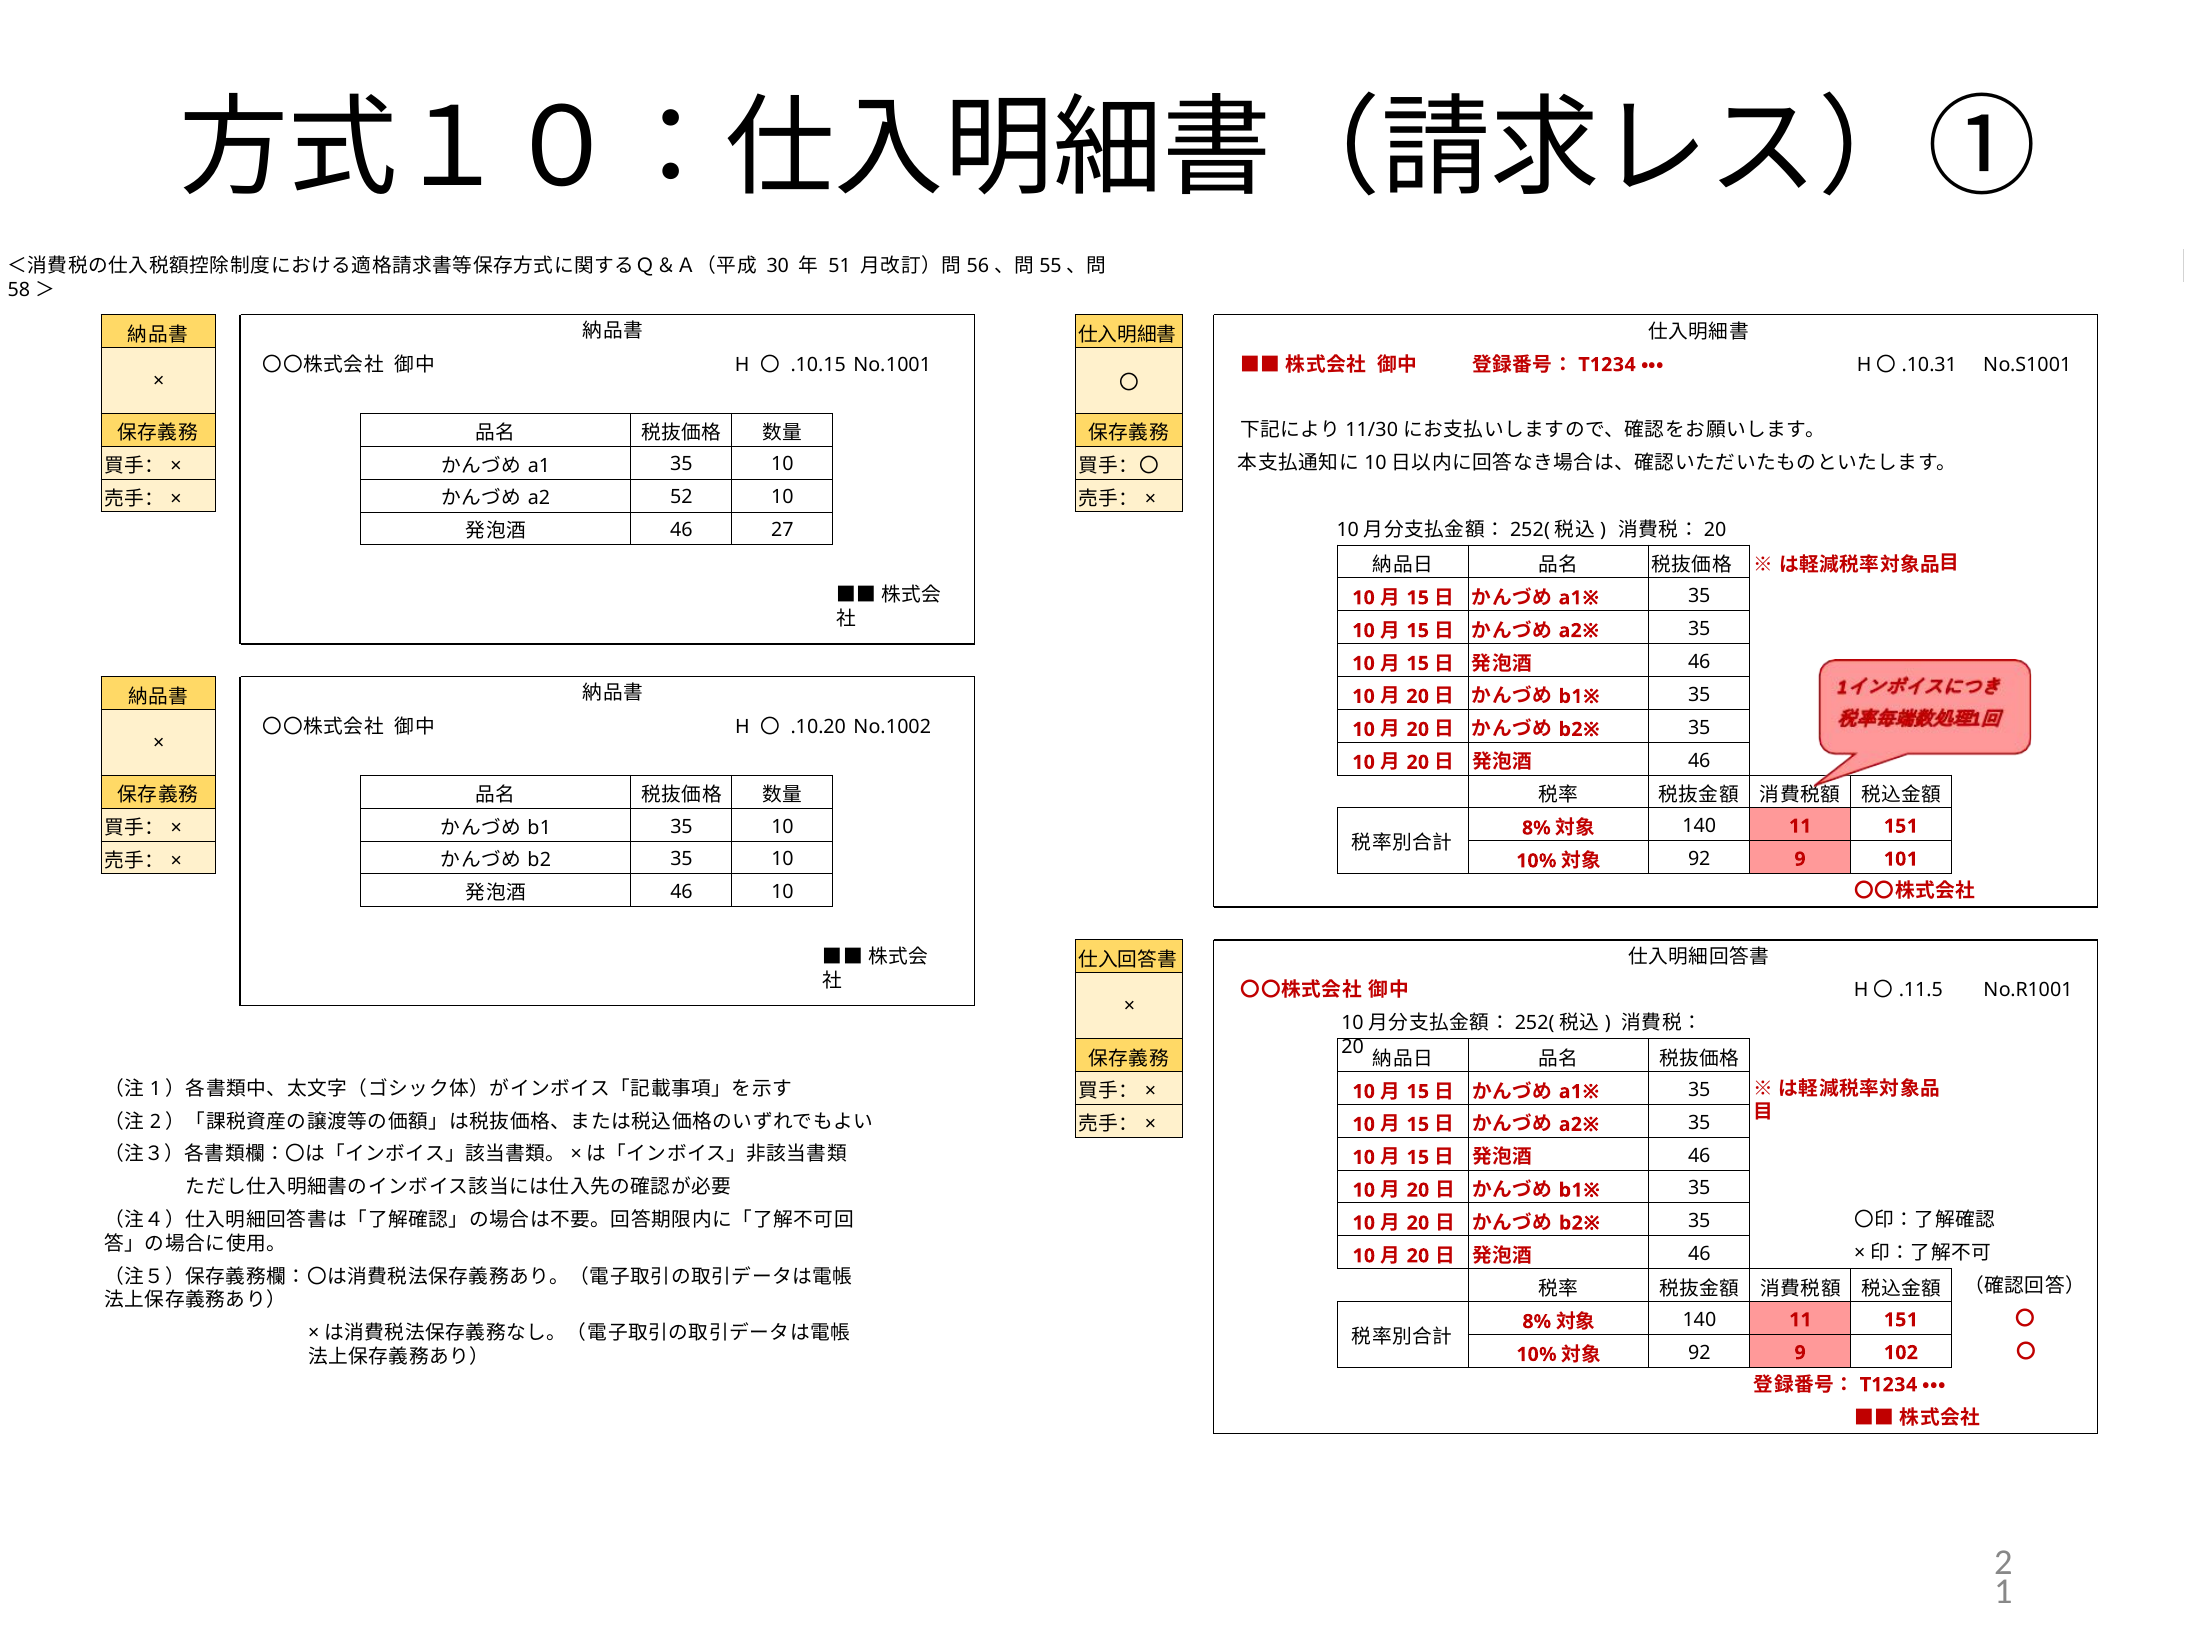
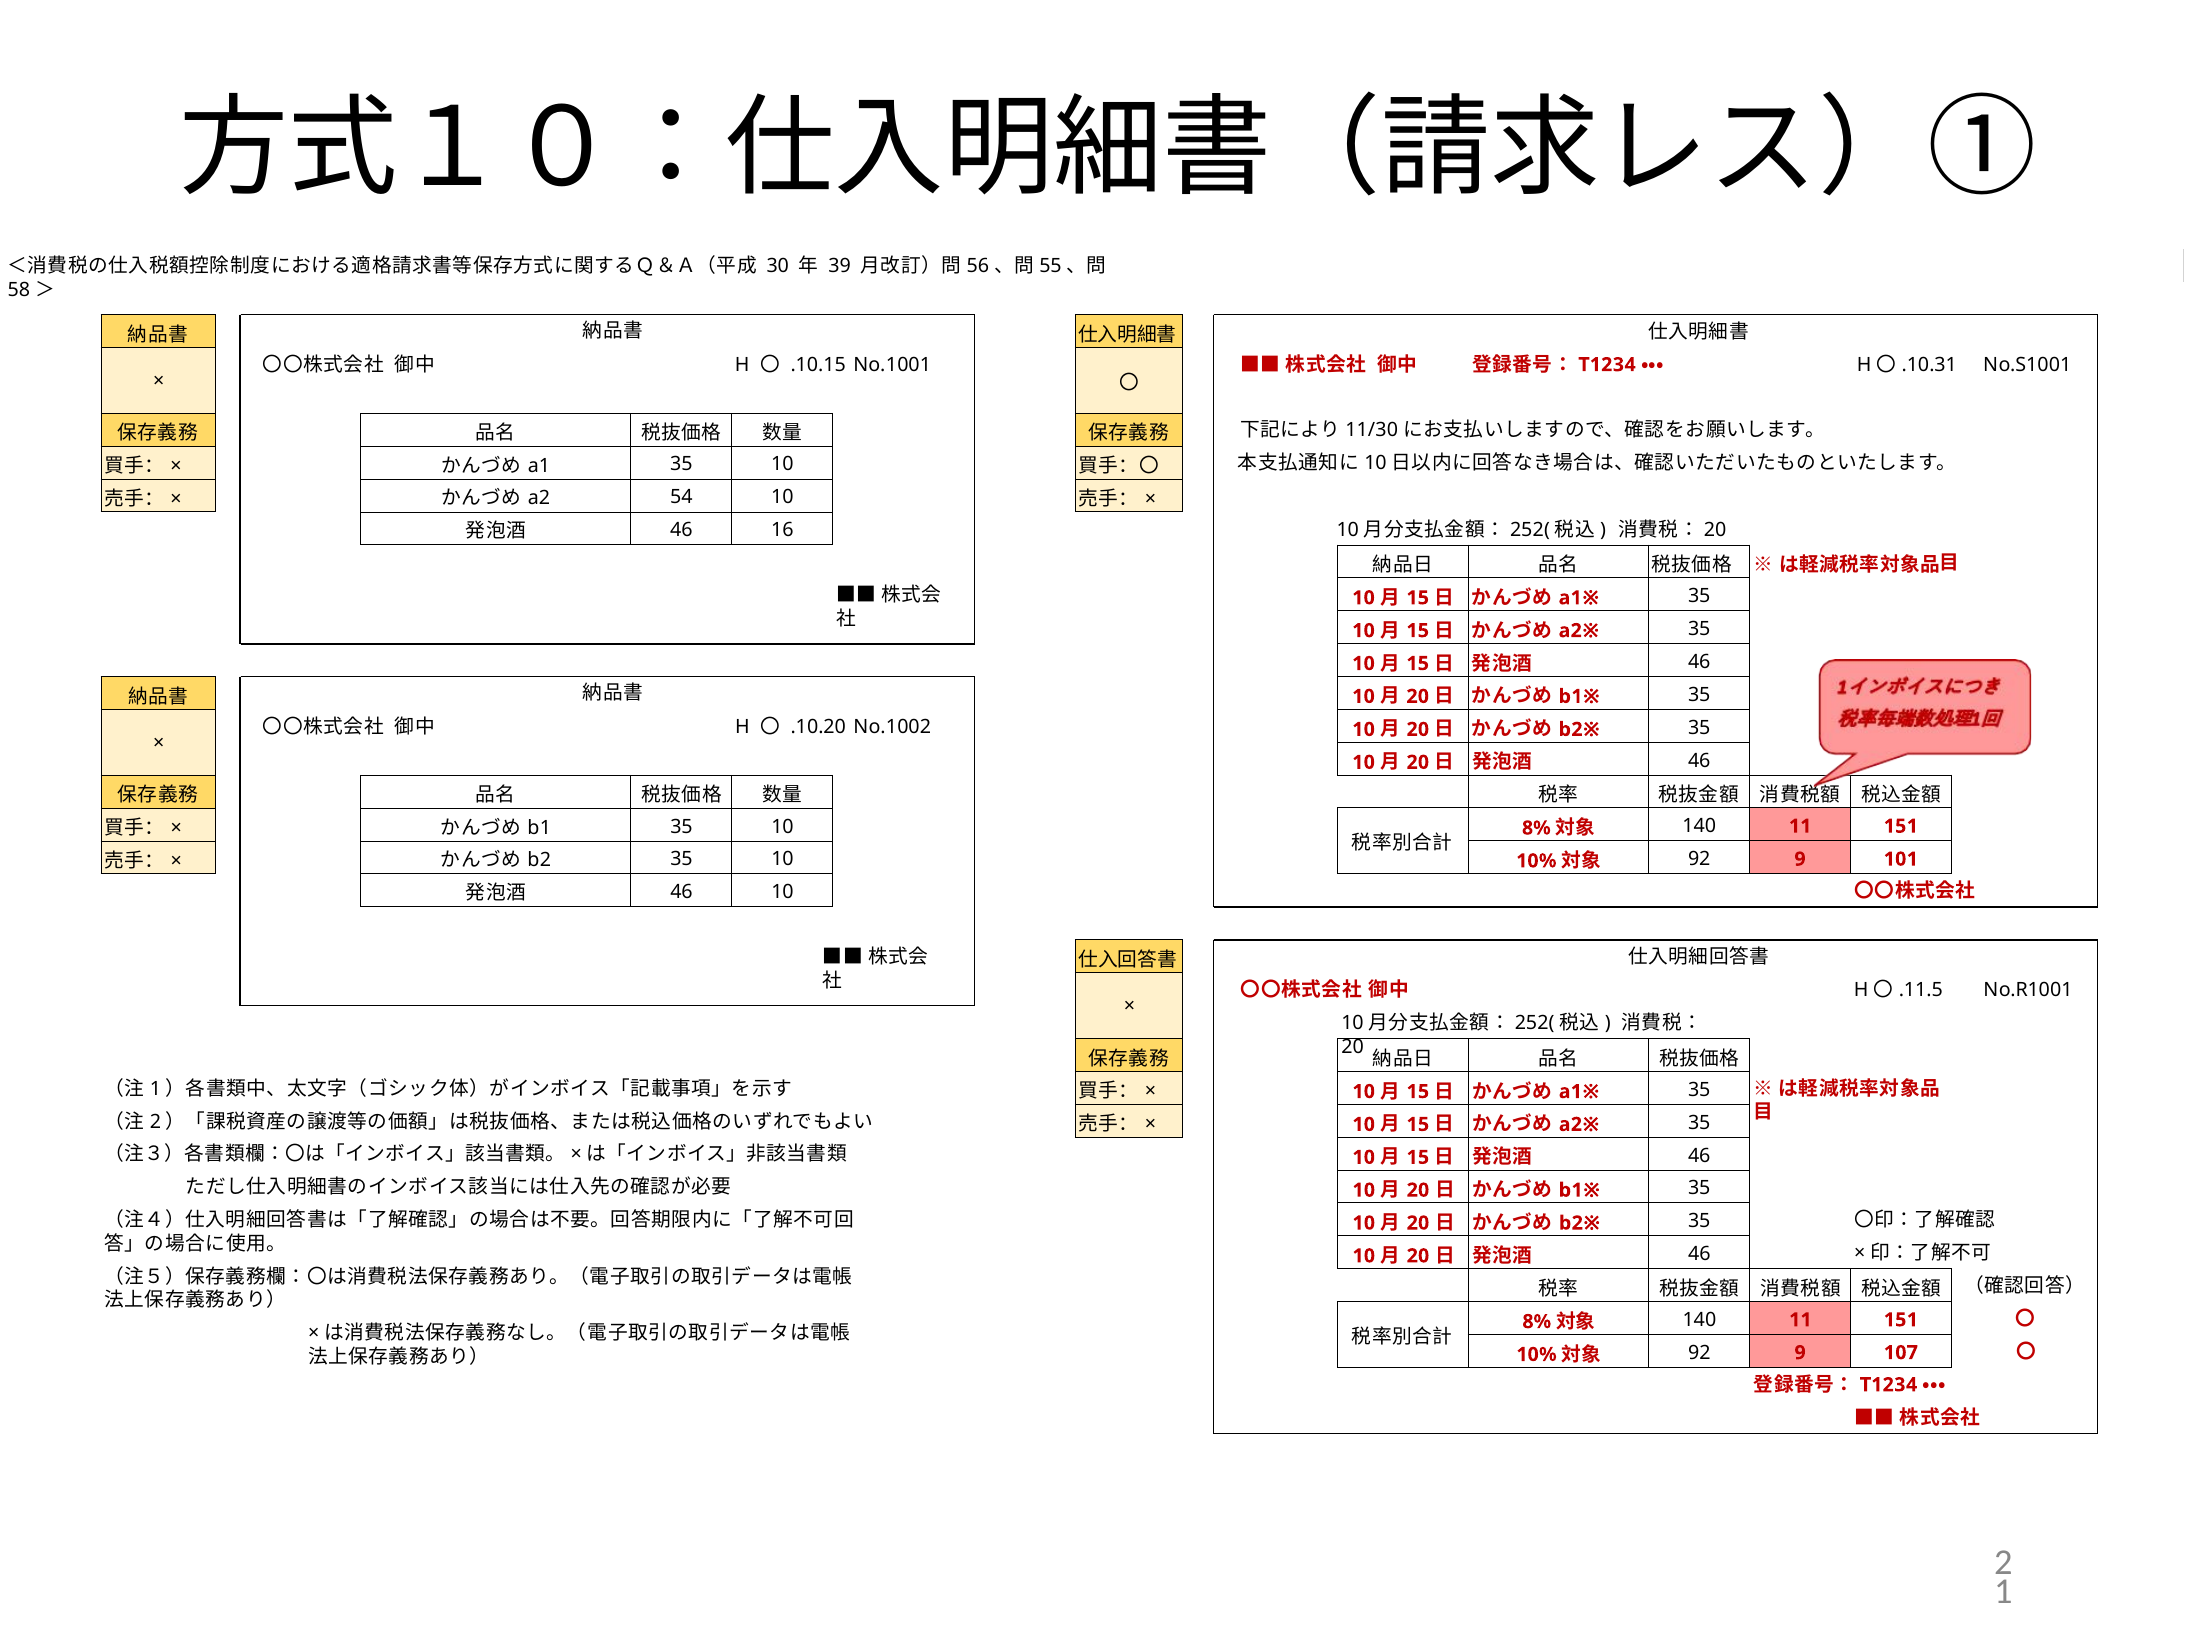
51: 51 -> 39
52: 52 -> 54
27: 27 -> 16
102: 102 -> 107
